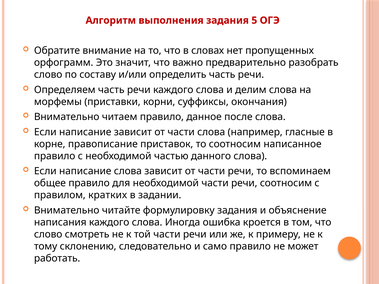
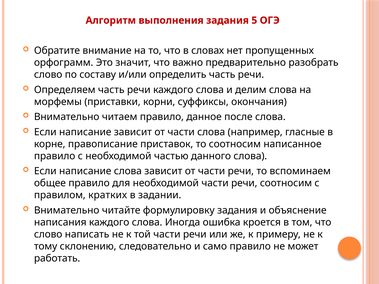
смотреть: смотреть -> написать
